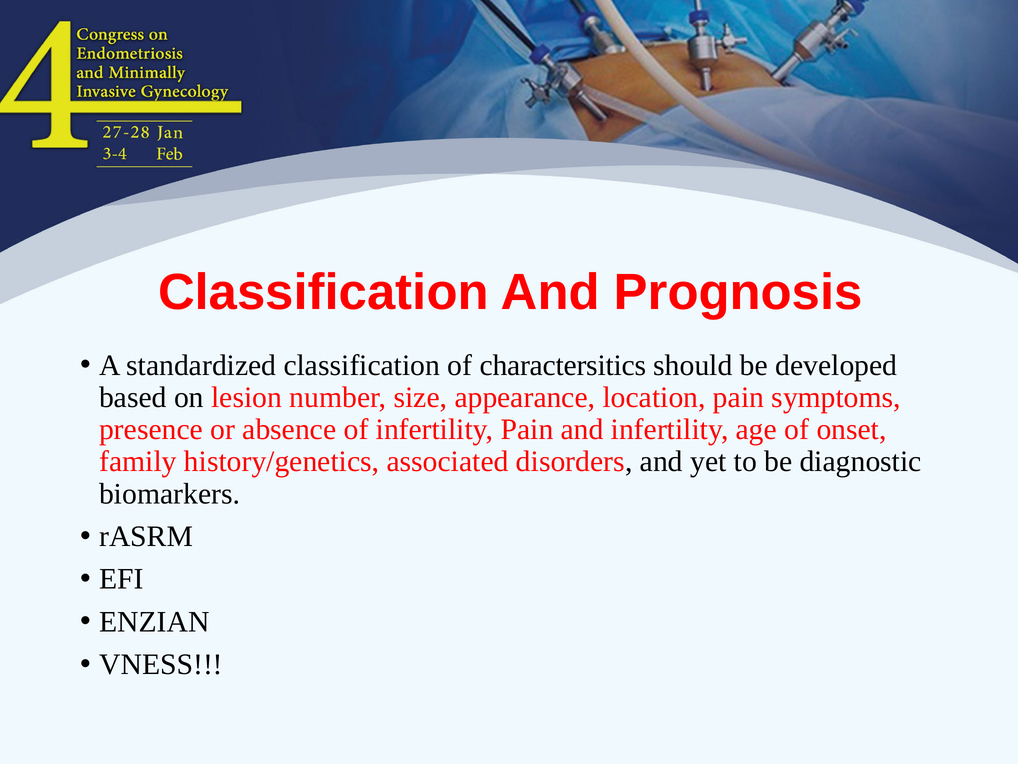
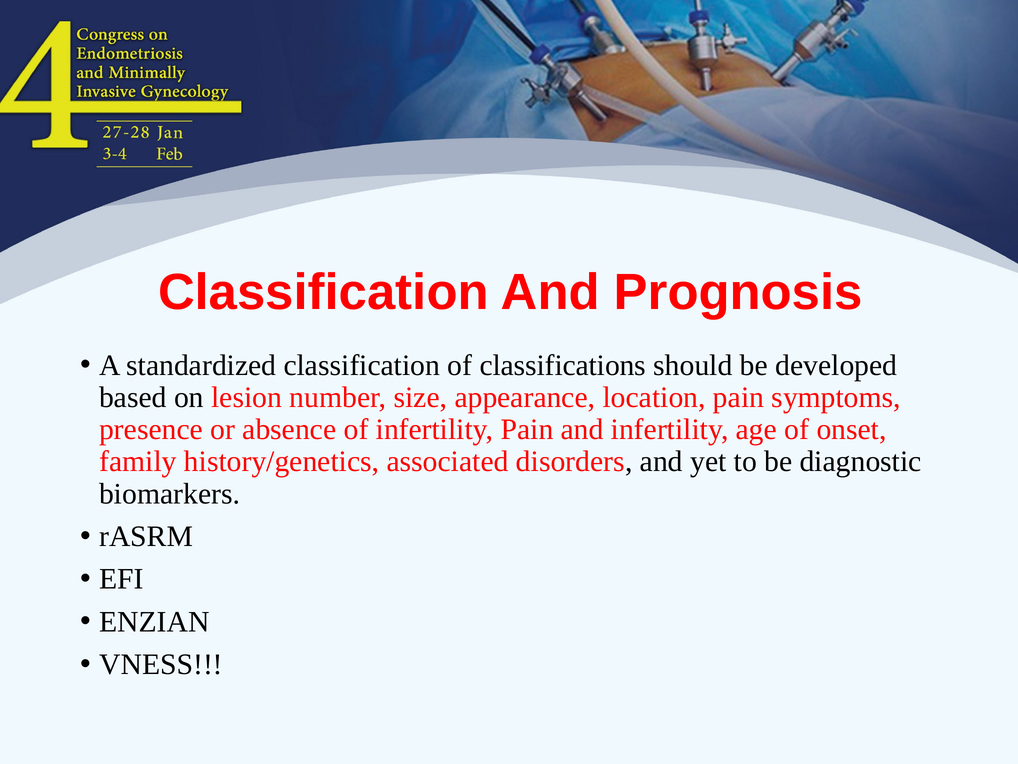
charactersitics: charactersitics -> classifications
